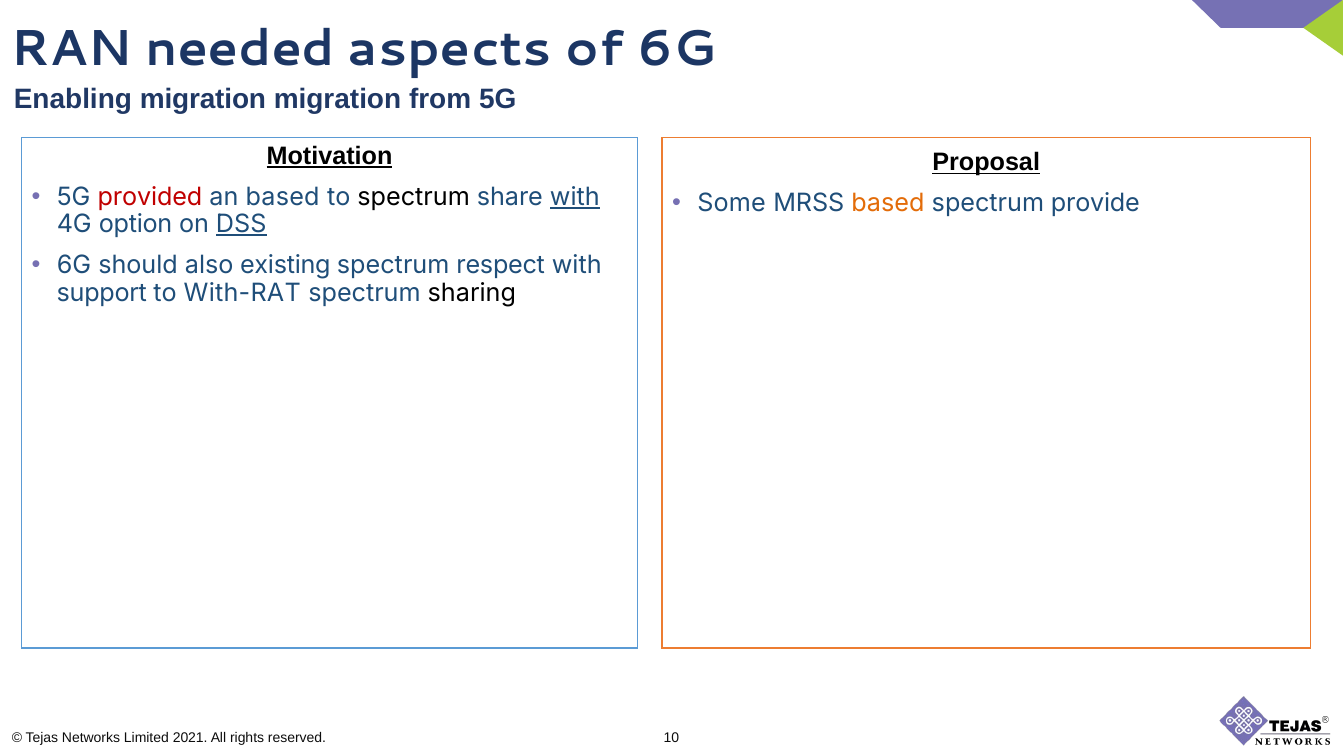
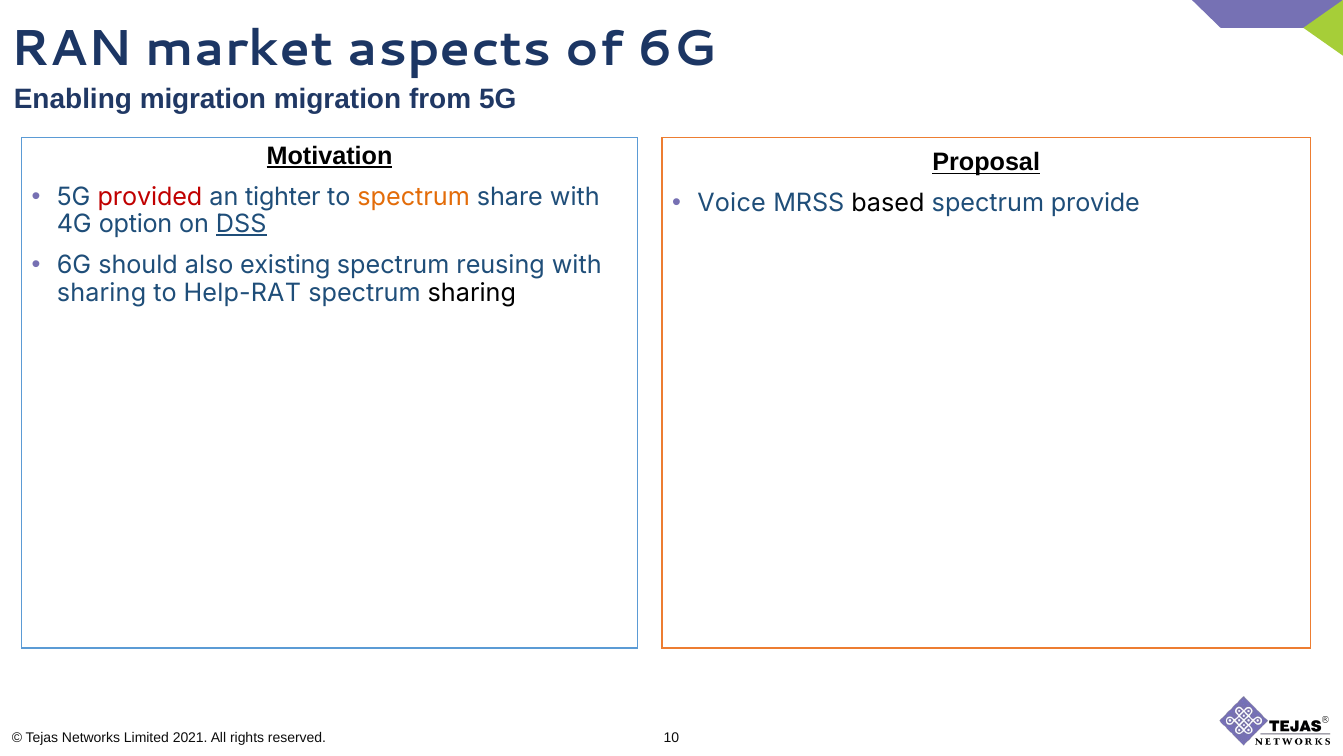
needed: needed -> market
an based: based -> tighter
spectrum at (414, 197) colour: black -> orange
with at (575, 197) underline: present -> none
Some: Some -> Voice
based at (888, 203) colour: orange -> black
respect: respect -> reusing
support at (102, 293): support -> sharing
With-RAT: With-RAT -> Help-RAT
